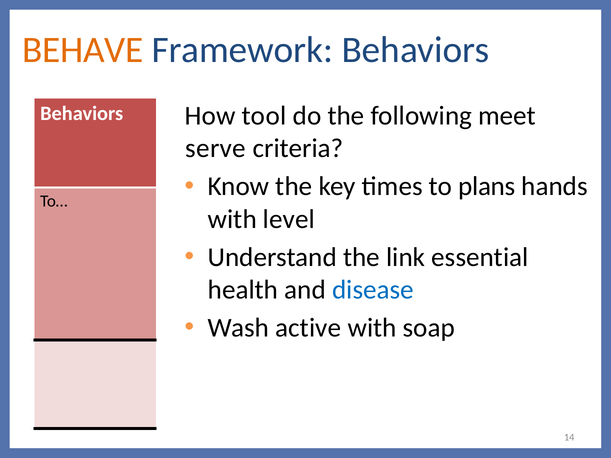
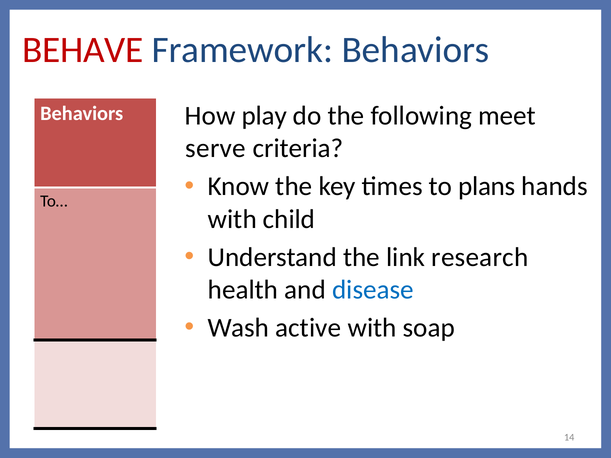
BEHAVE colour: orange -> red
tool: tool -> play
level: level -> child
essential: essential -> research
